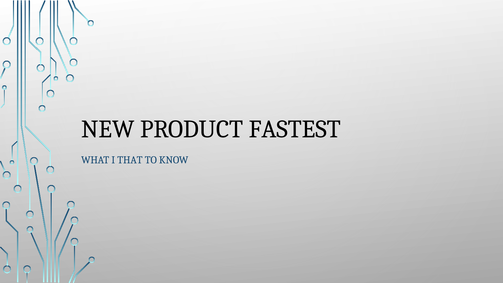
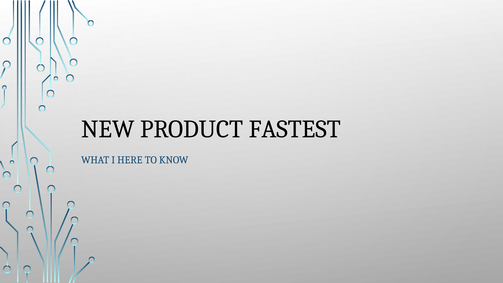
THAT: THAT -> HERE
